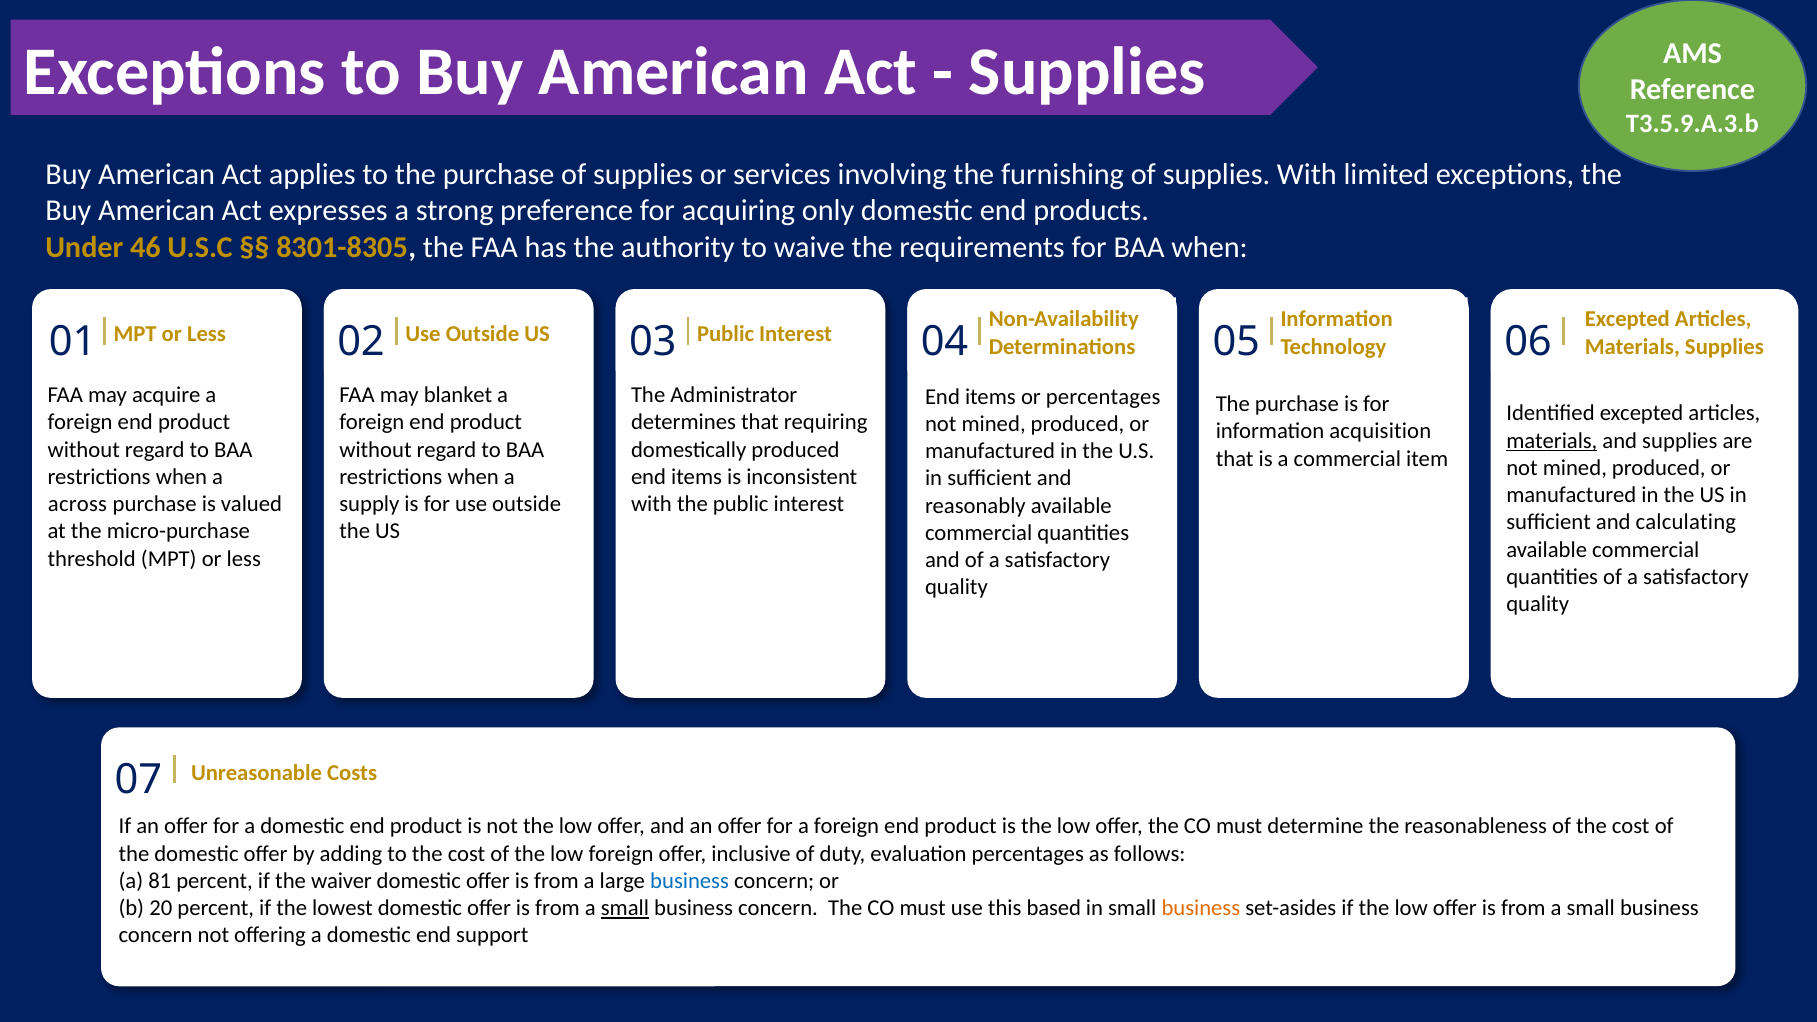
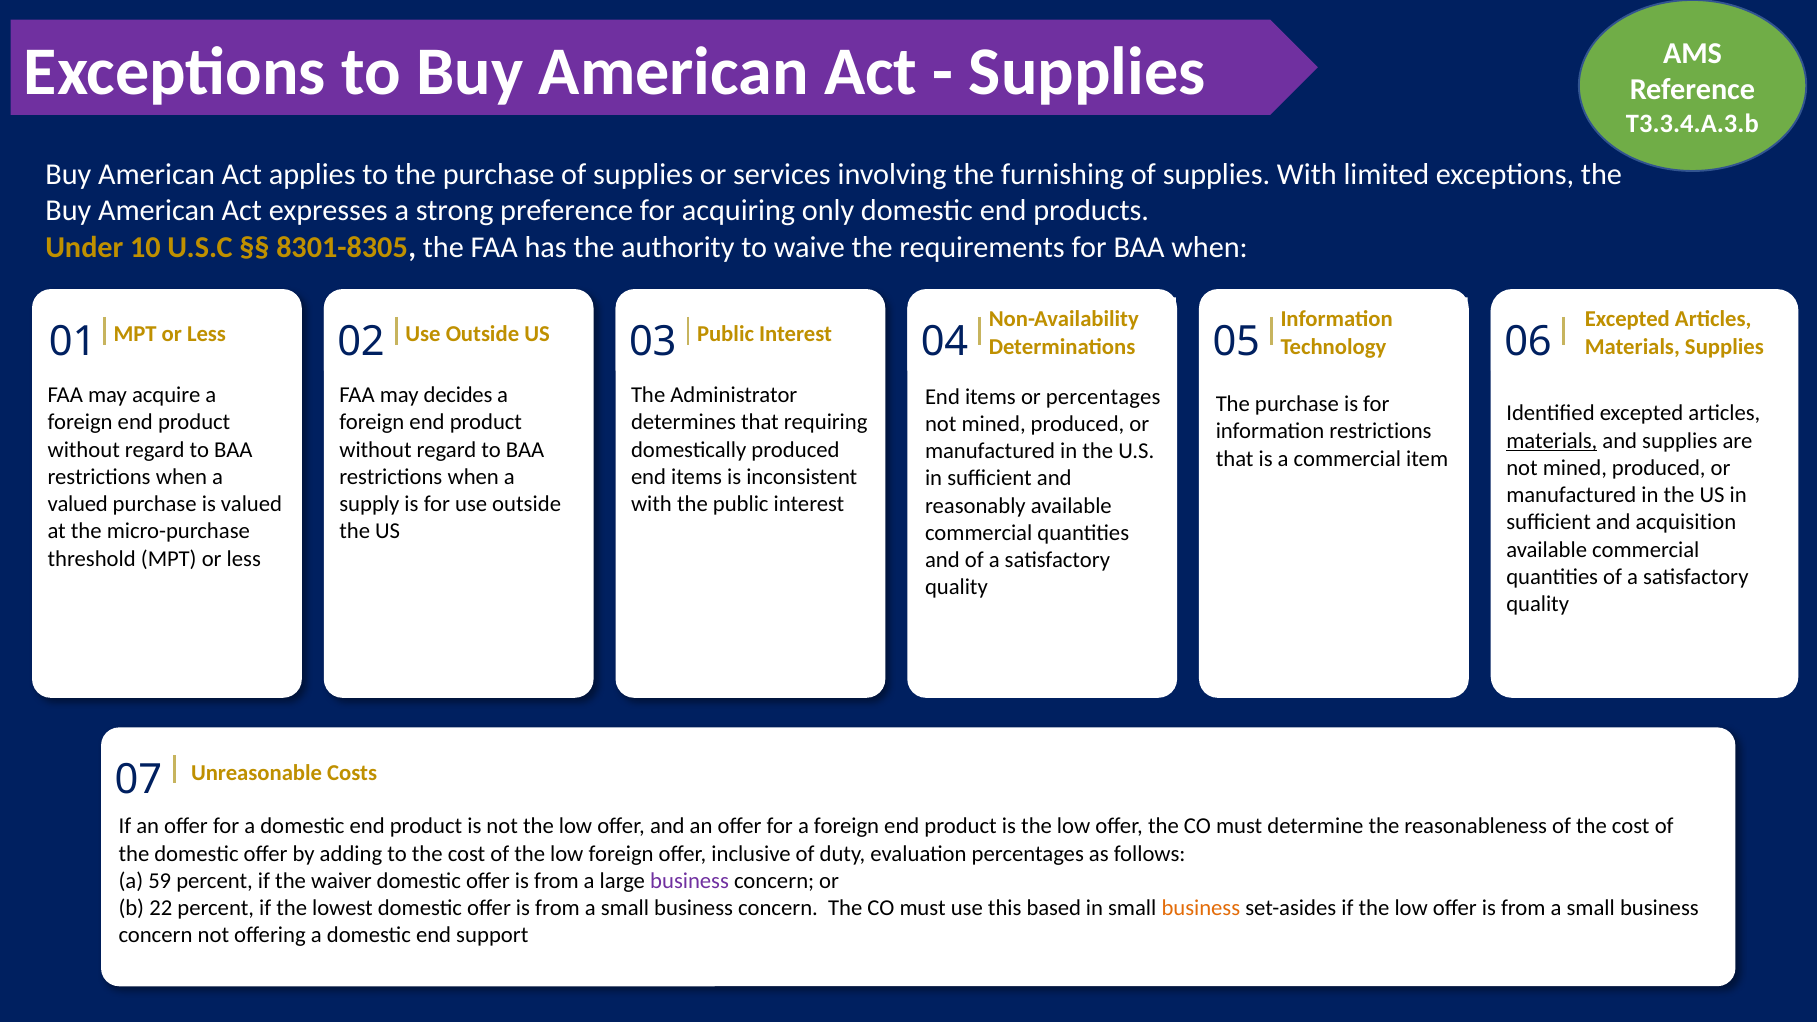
T3.5.9.A.3.b: T3.5.9.A.3.b -> T3.3.4.A.3.b
46: 46 -> 10
blanket: blanket -> decides
information acquisition: acquisition -> restrictions
across at (77, 504): across -> valued
calculating: calculating -> acquisition
81: 81 -> 59
business at (690, 881) colour: blue -> purple
20: 20 -> 22
small at (625, 908) underline: present -> none
